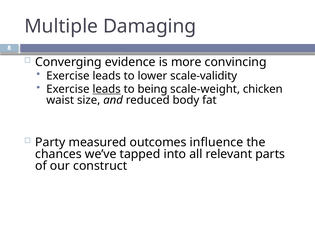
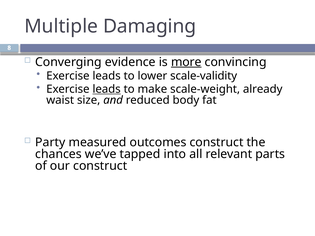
more underline: none -> present
being: being -> make
chicken: chicken -> already
outcomes influence: influence -> construct
